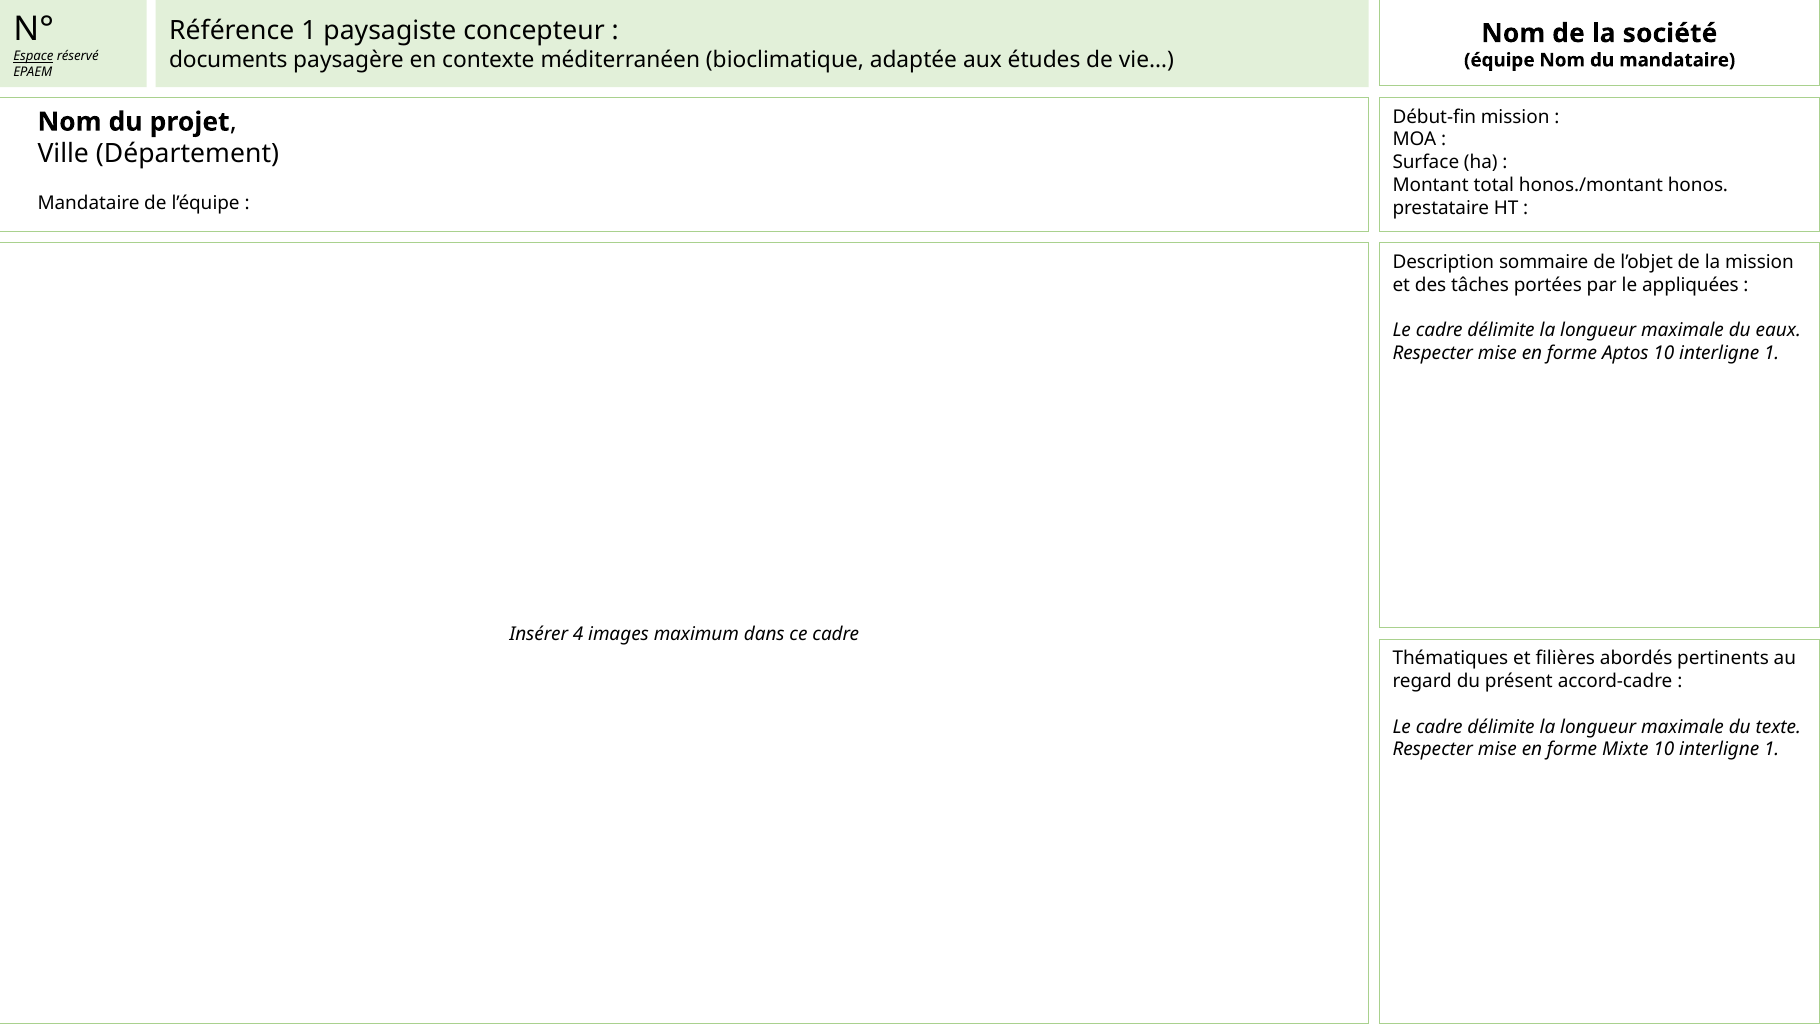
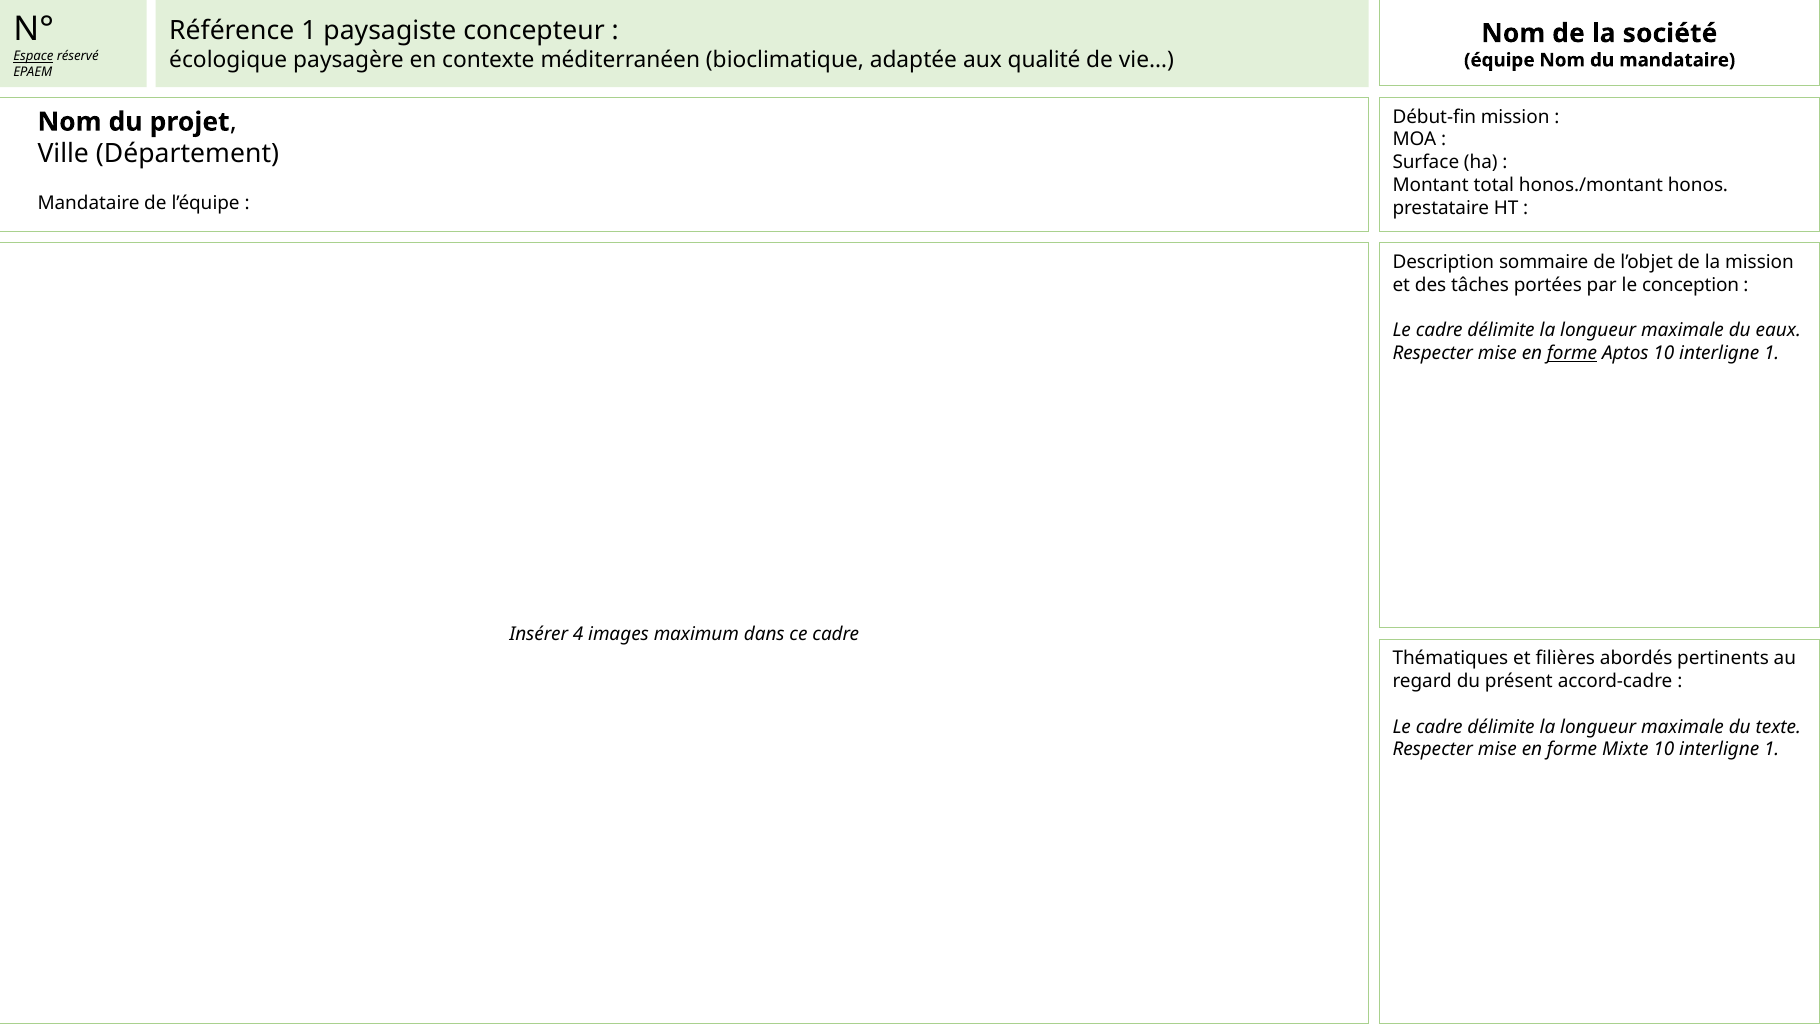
documents: documents -> écologique
études: études -> qualité
appliquées: appliquées -> conception
forme at (1572, 353) underline: none -> present
